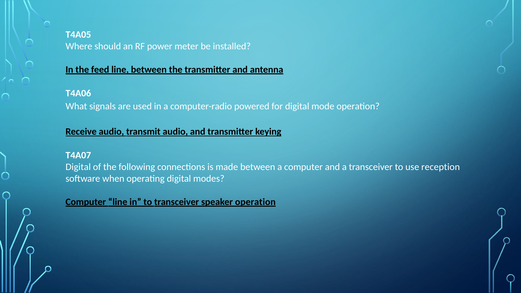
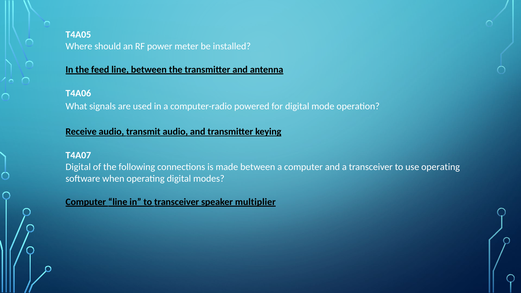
use reception: reception -> operating
speaker operation: operation -> multiplier
